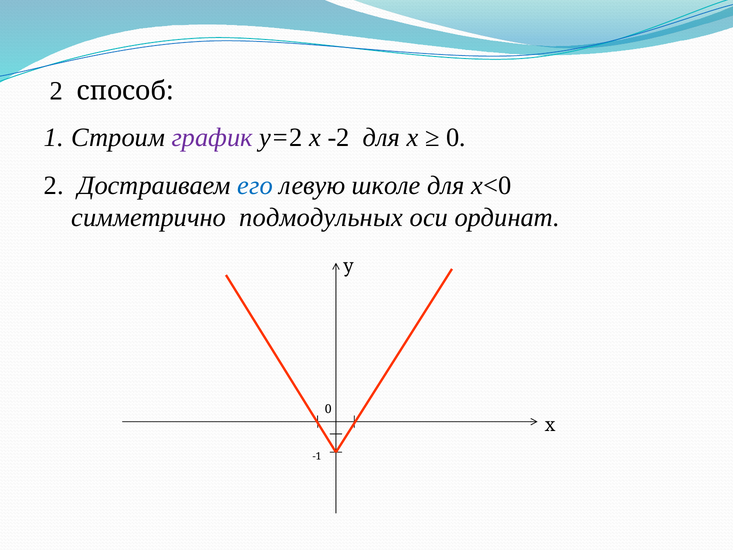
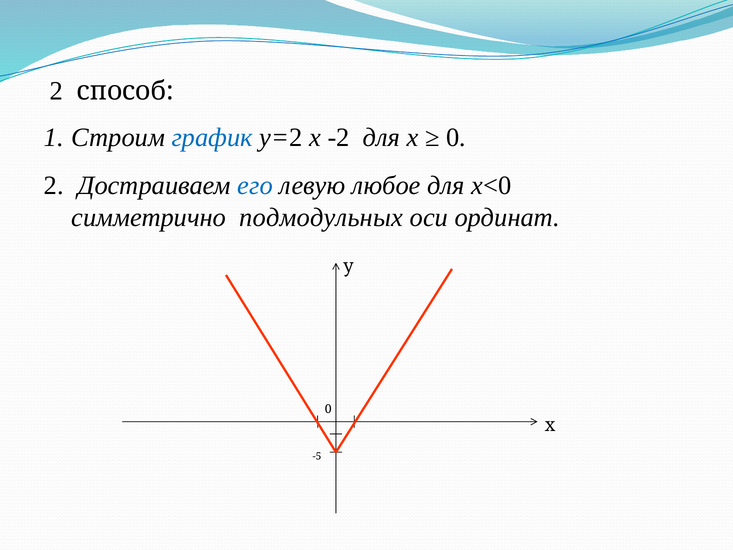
график colour: purple -> blue
школе: школе -> любое
-1: -1 -> -5
